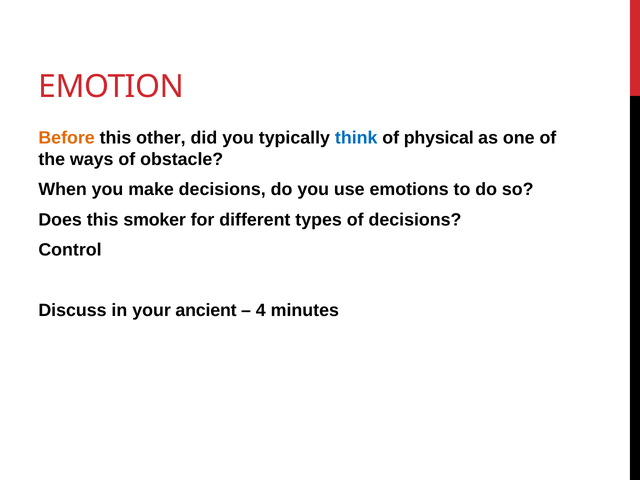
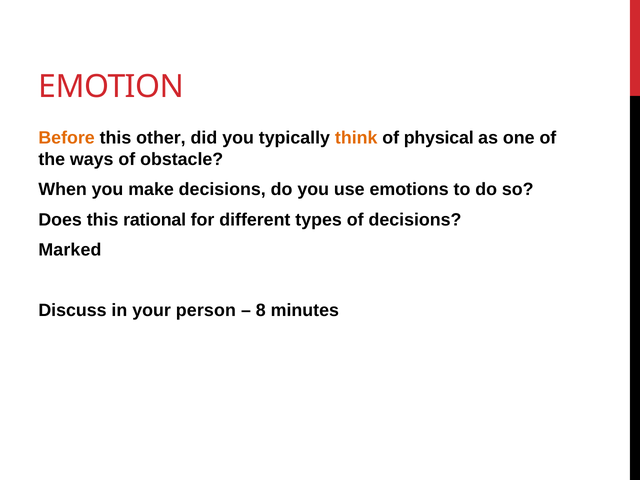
think colour: blue -> orange
smoker: smoker -> rational
Control: Control -> Marked
ancient: ancient -> person
4: 4 -> 8
